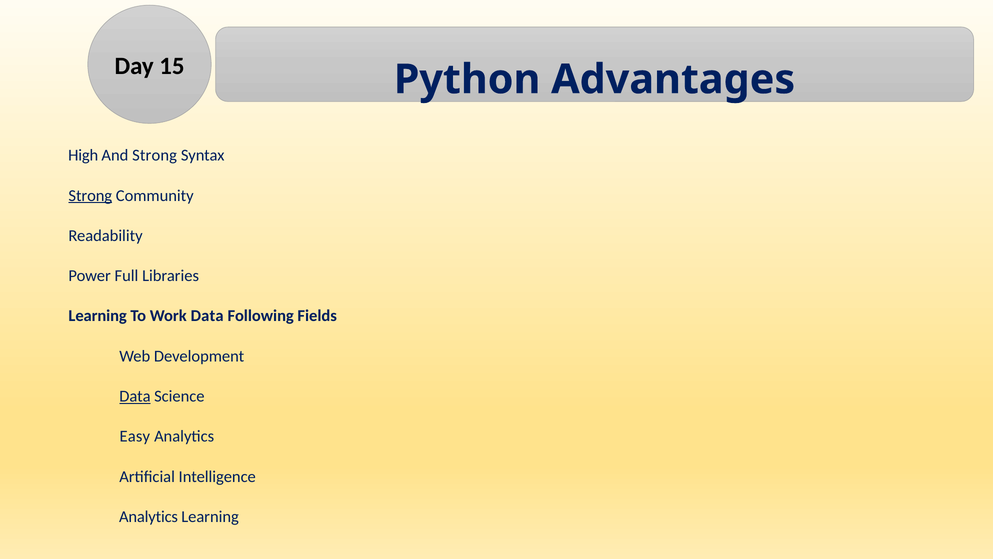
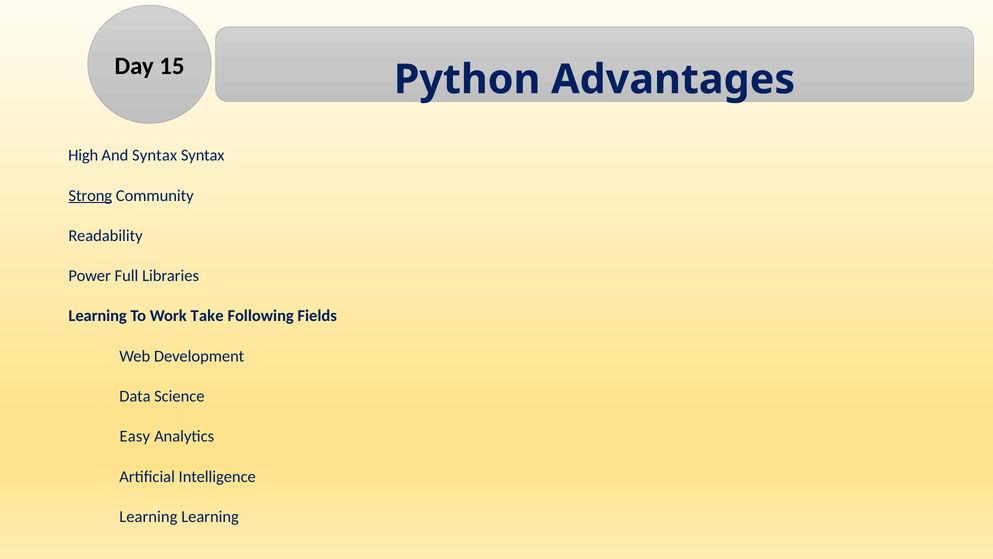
And Strong: Strong -> Syntax
Work Data: Data -> Take
Data at (135, 396) underline: present -> none
Analytics at (148, 516): Analytics -> Learning
